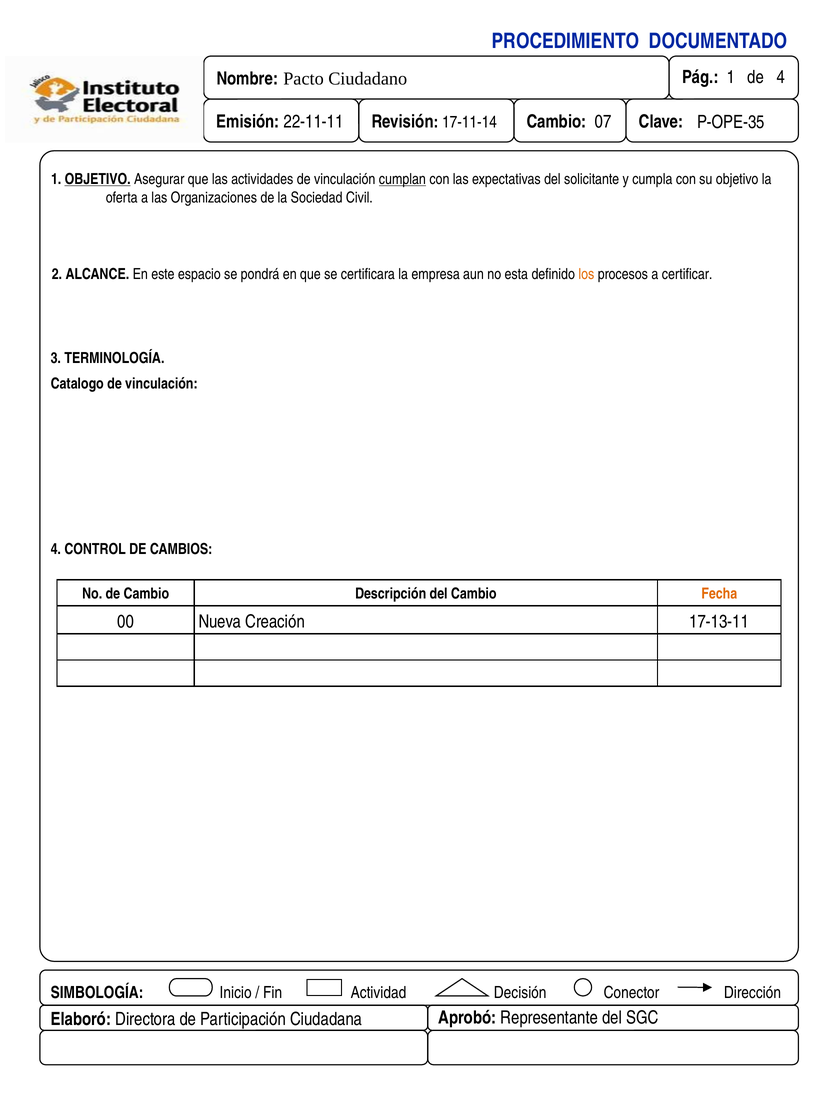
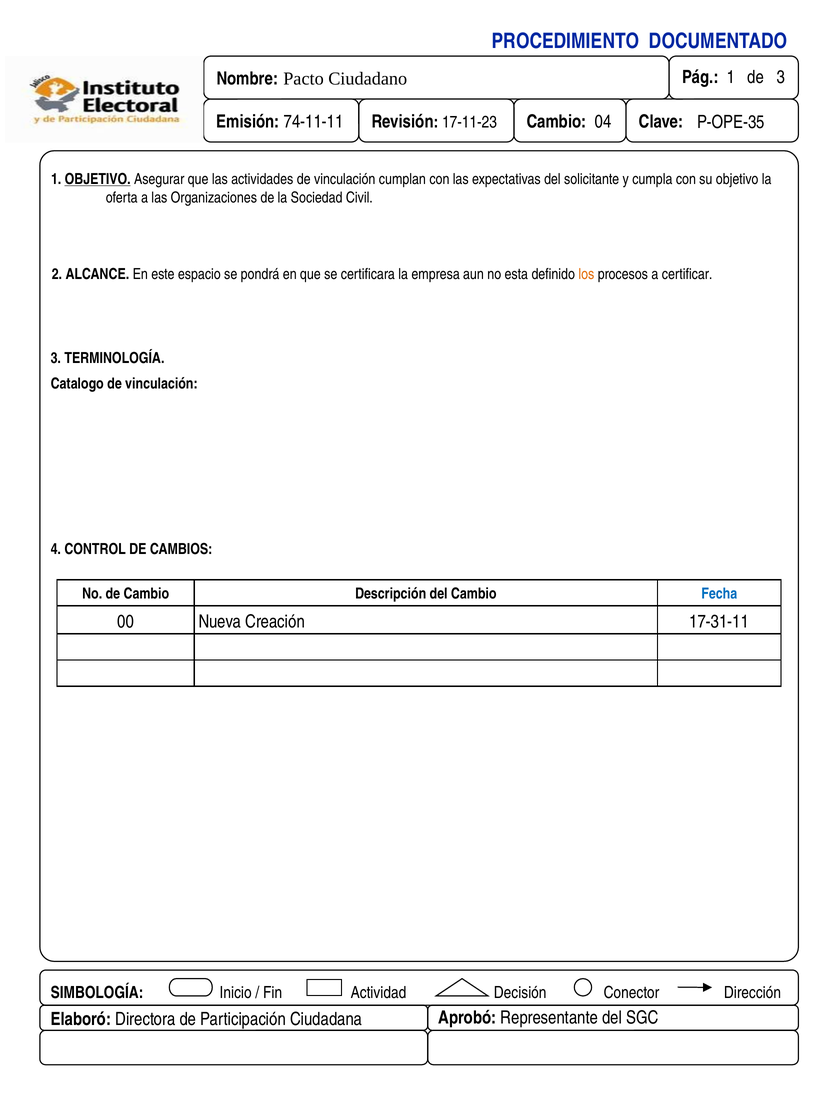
de 4: 4 -> 3
22-11-11: 22-11-11 -> 74-11-11
17-11-14: 17-11-14 -> 17-11-23
07: 07 -> 04
cumplan underline: present -> none
Fecha colour: orange -> blue
17-13-11: 17-13-11 -> 17-31-11
